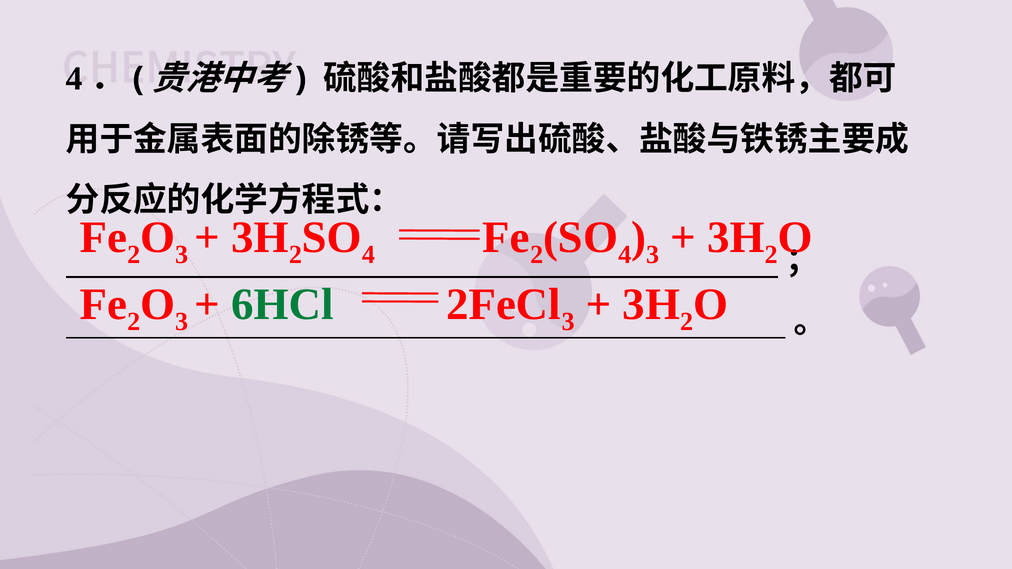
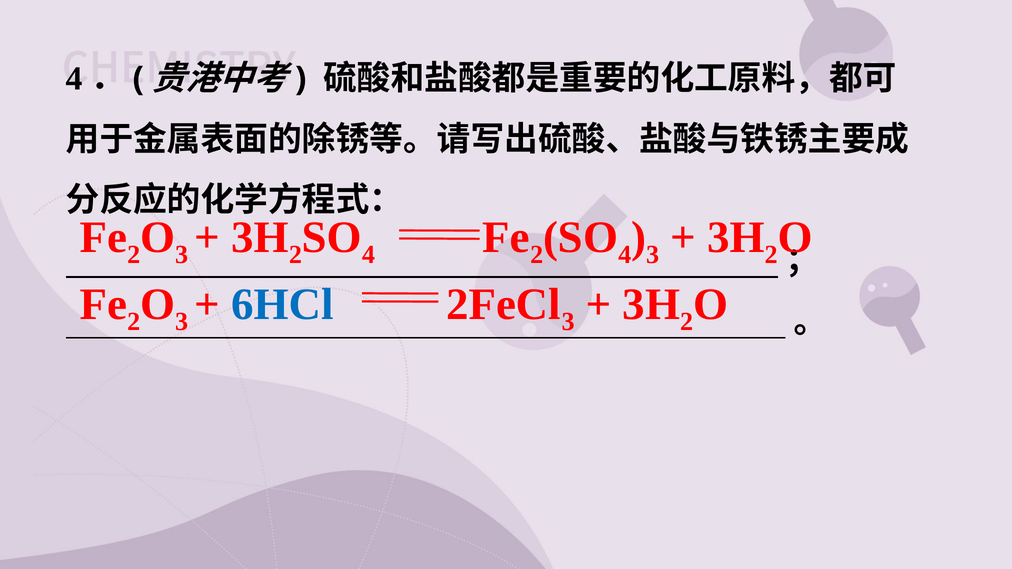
6HCl colour: green -> blue
